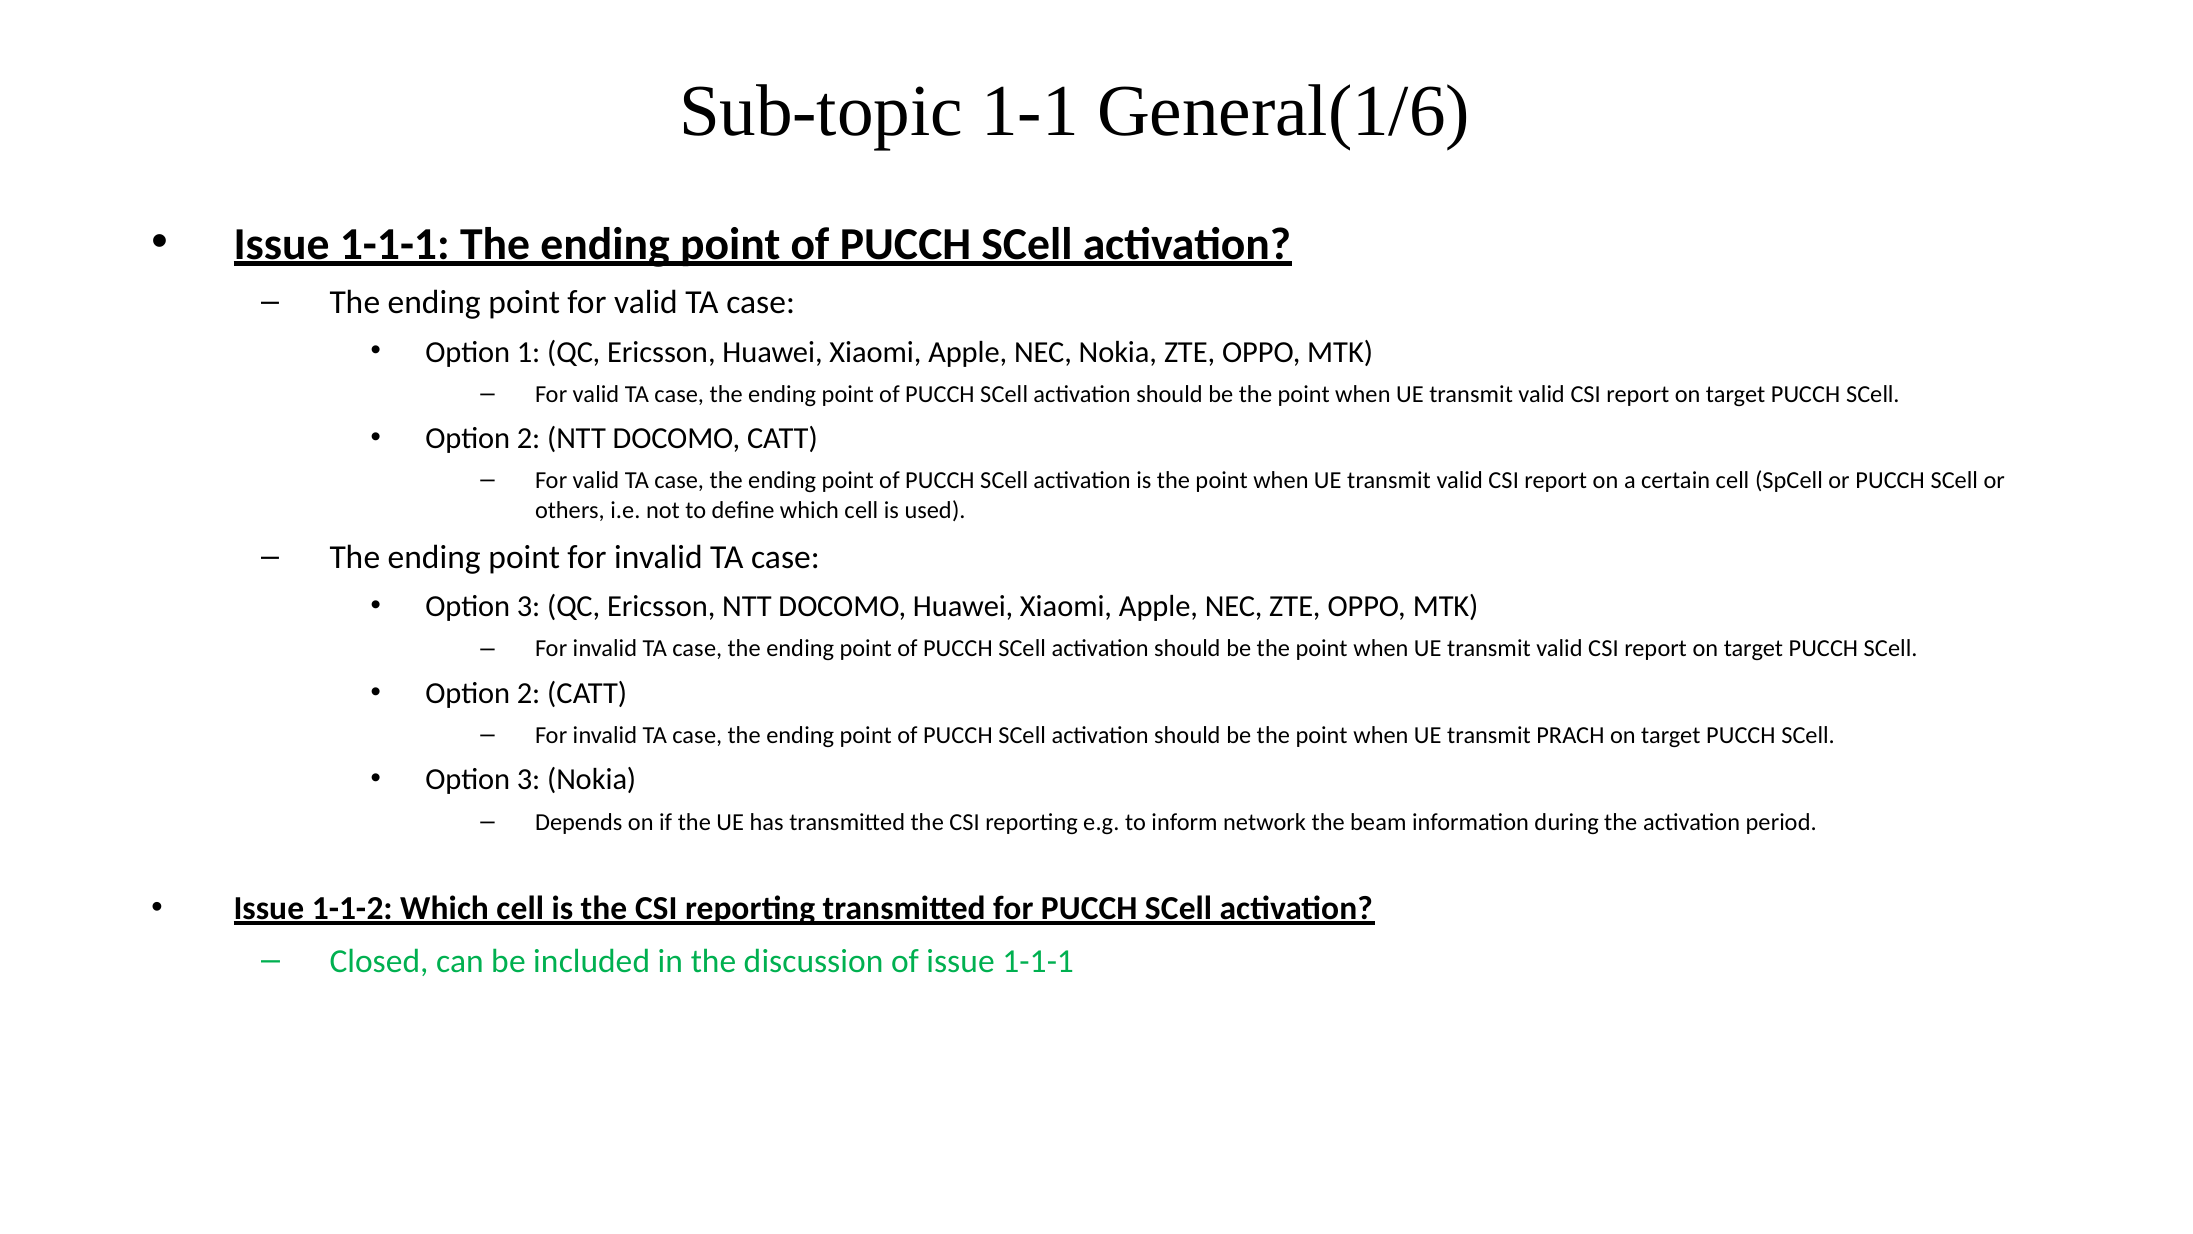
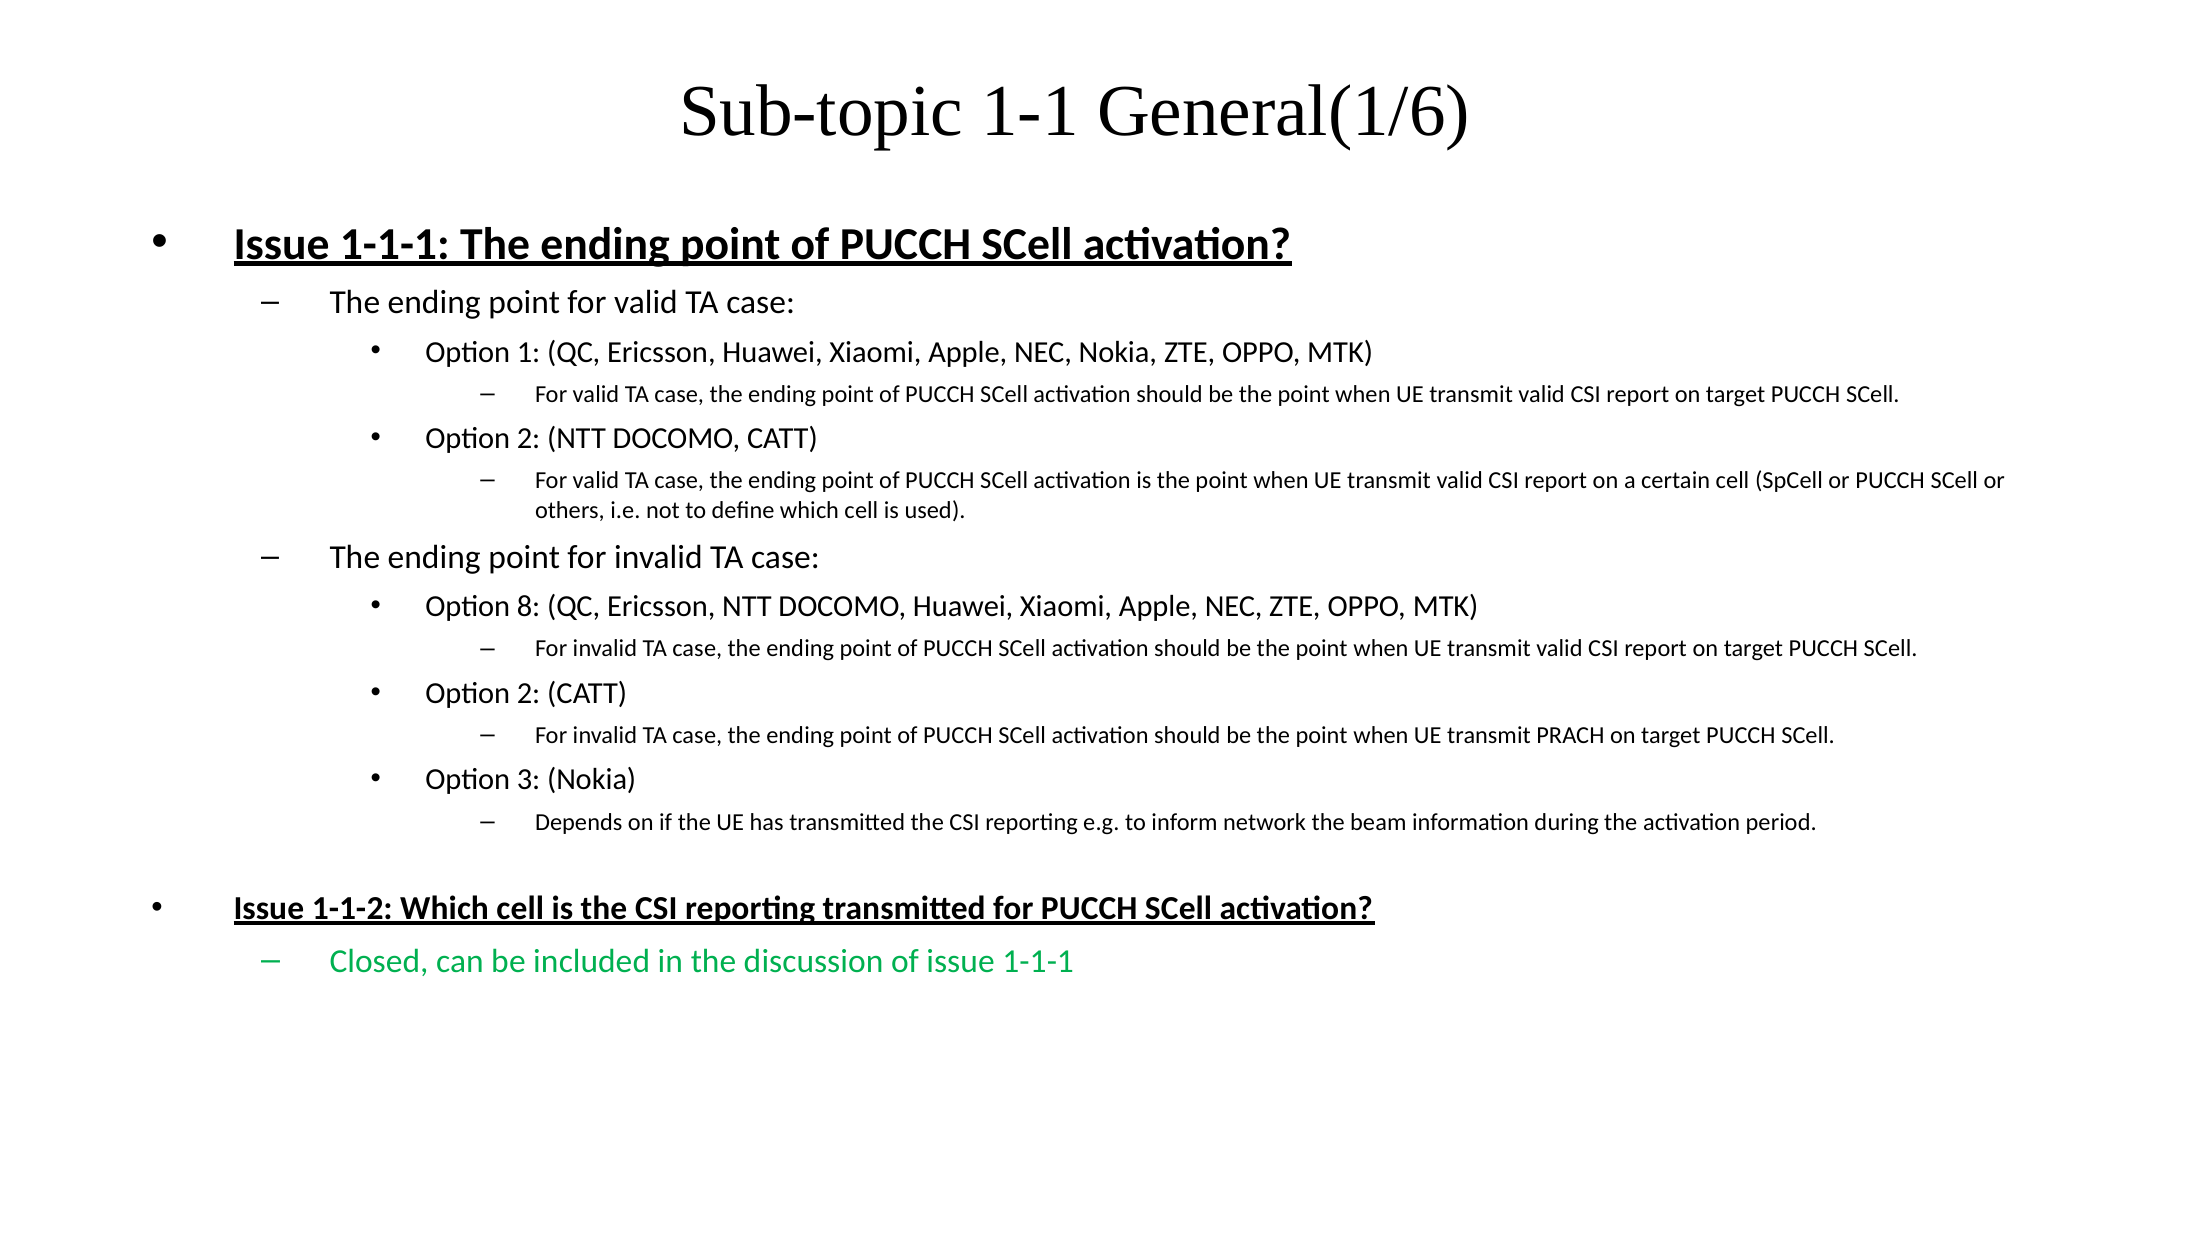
3 at (529, 606): 3 -> 8
